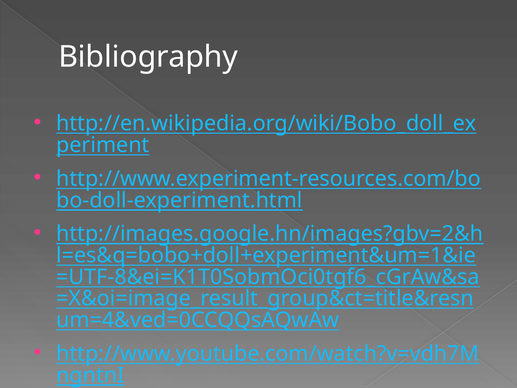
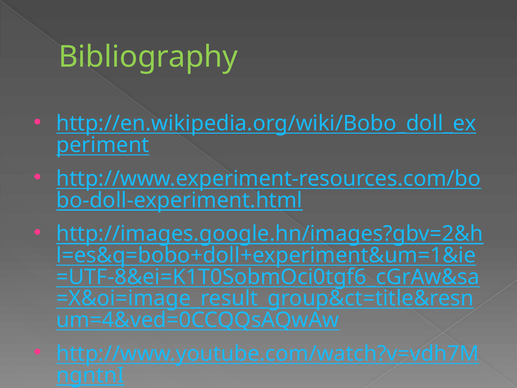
Bibliography colour: white -> light green
